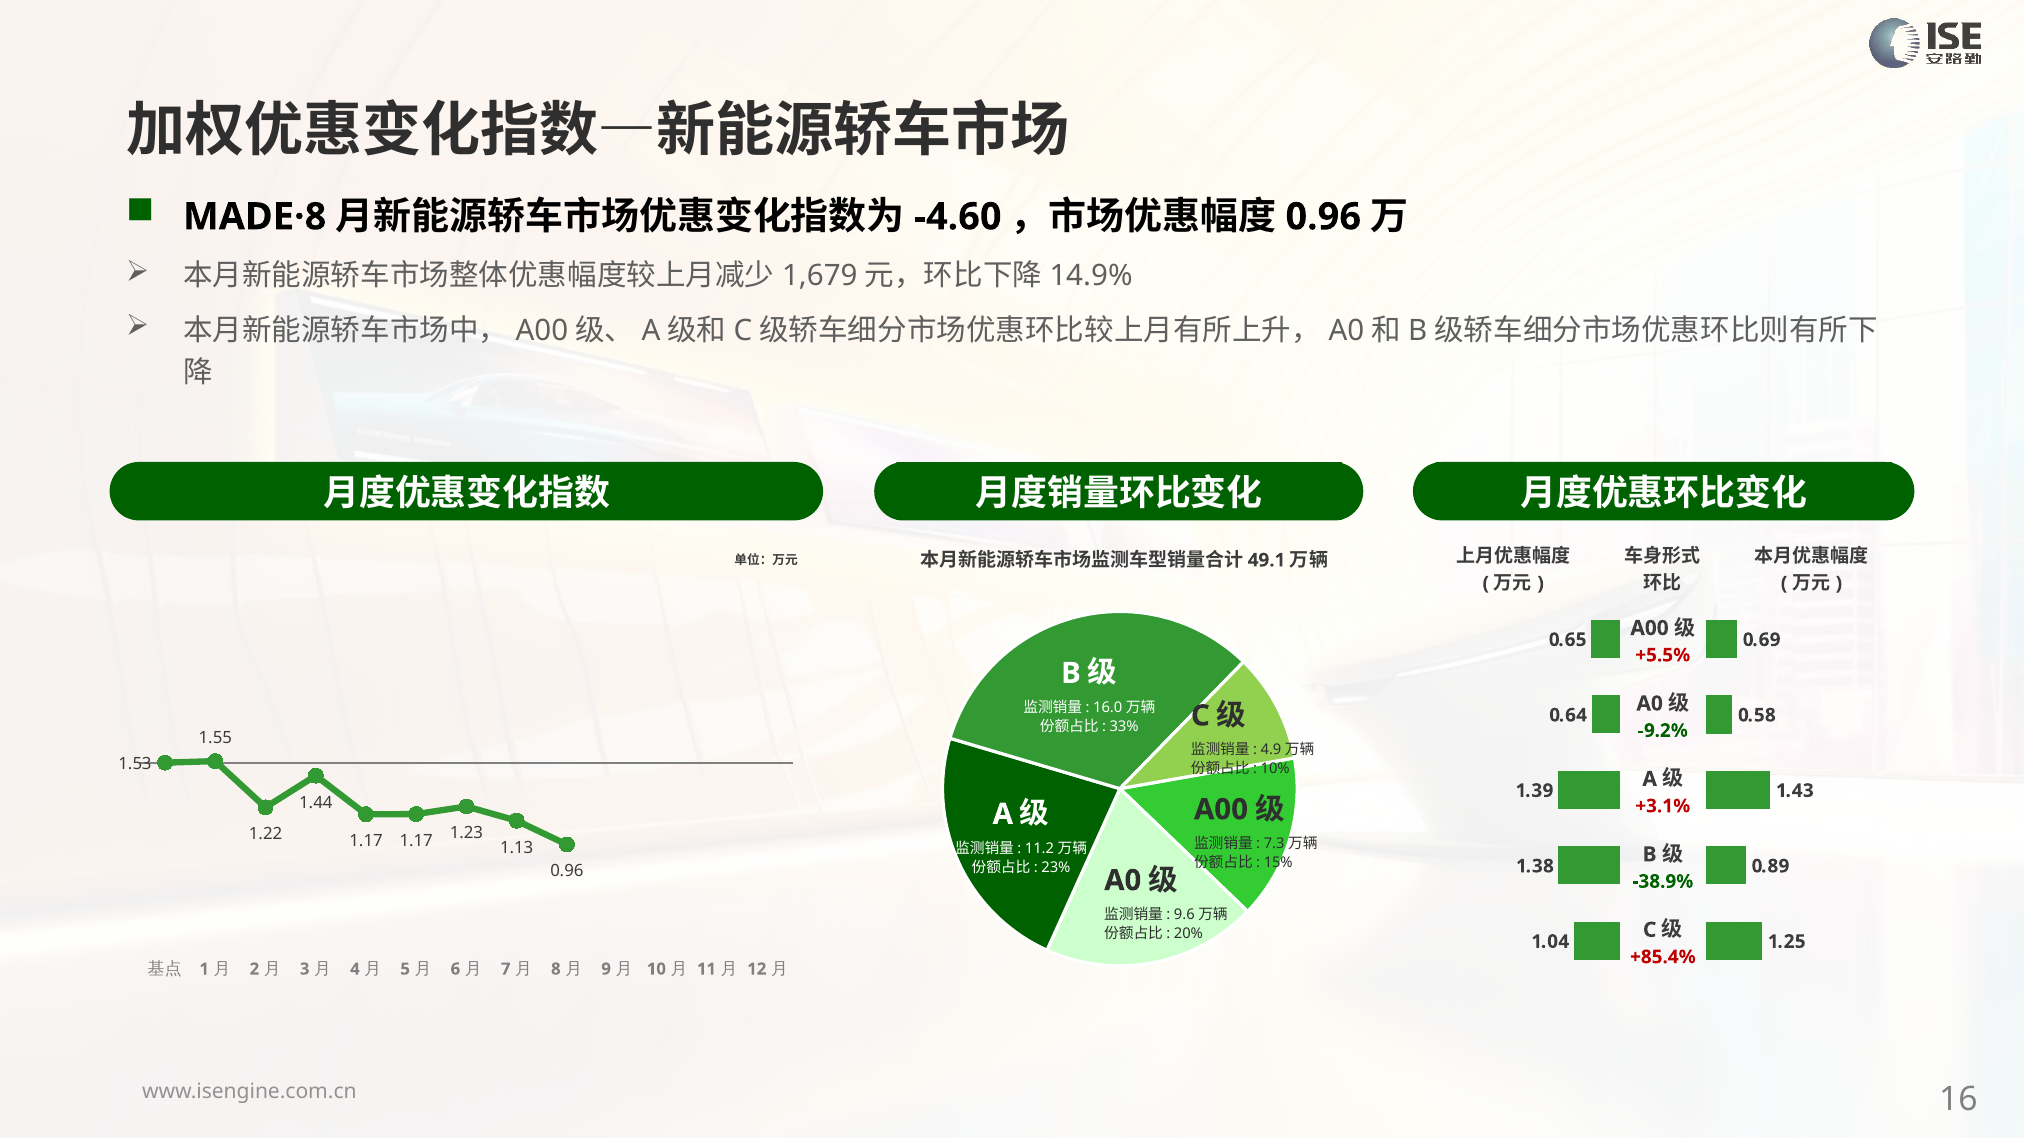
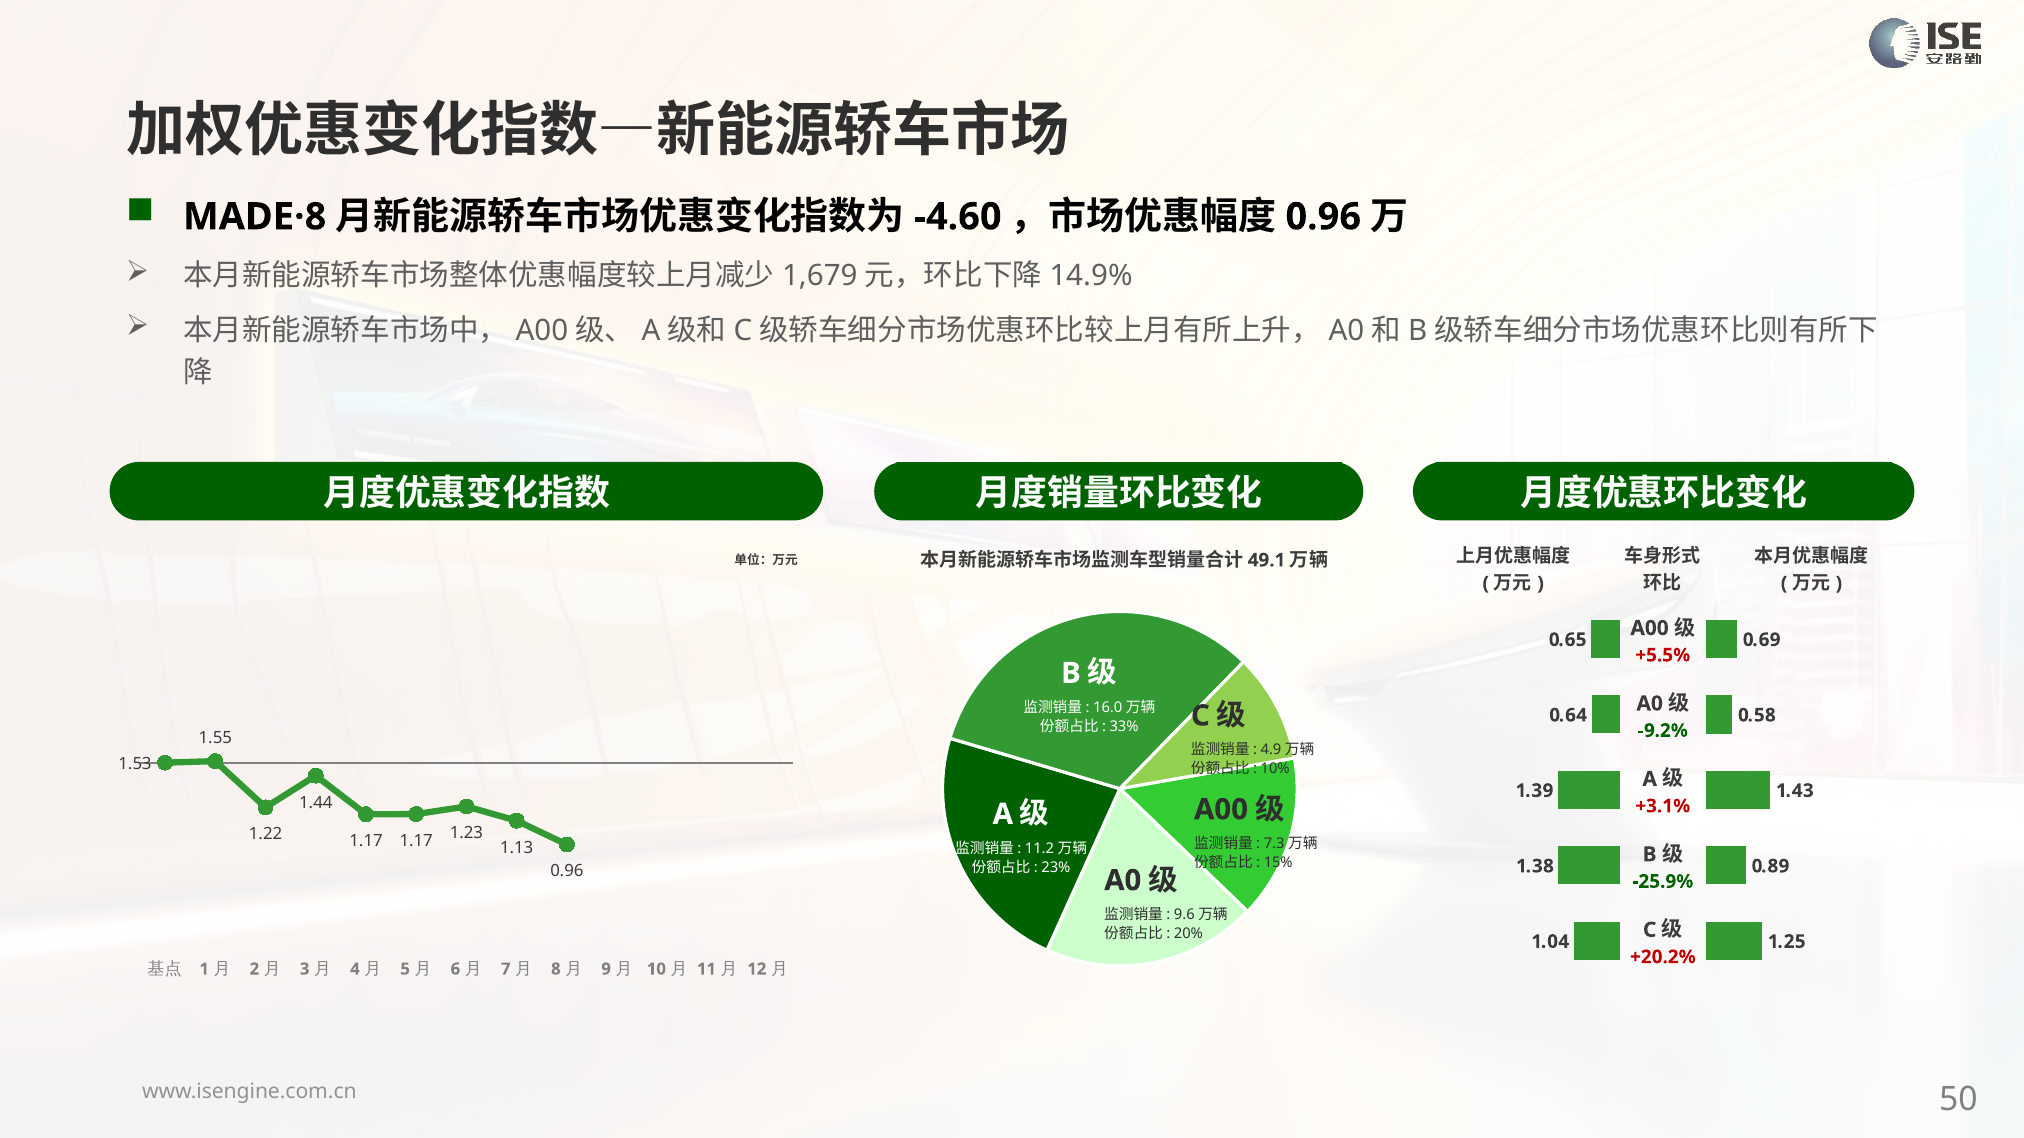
-38.9%: -38.9% -> -25.9%
+85.4%: +85.4% -> +20.2%
16: 16 -> 50
